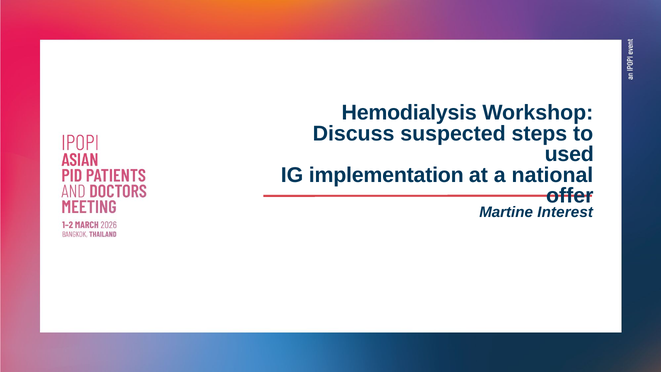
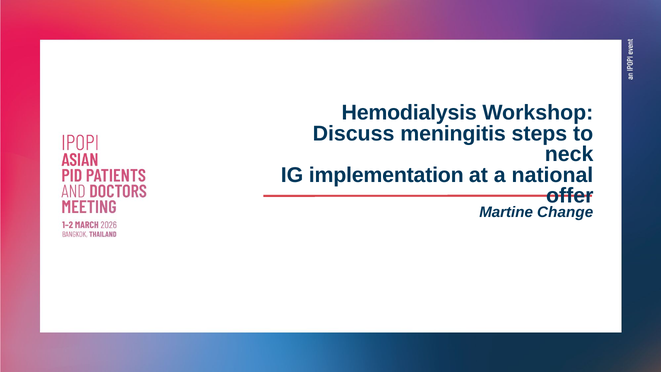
suspected: suspected -> meningitis
used: used -> neck
Interest: Interest -> Change
